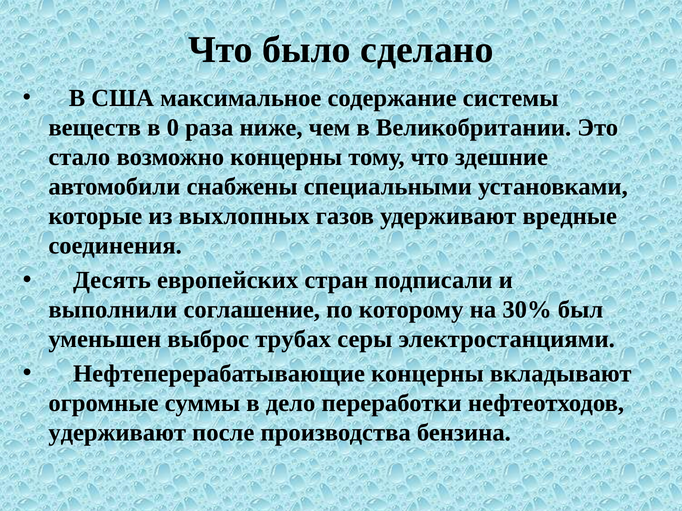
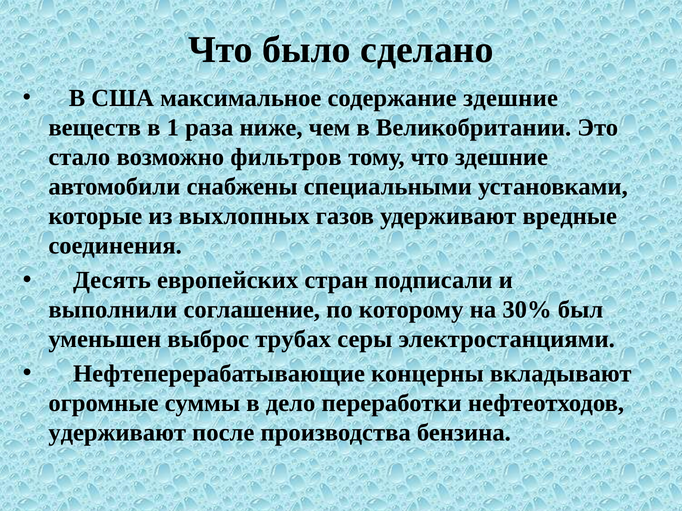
содержание системы: системы -> здешние
0: 0 -> 1
возможно концерны: концерны -> фильтров
